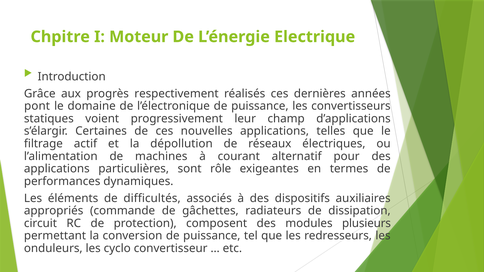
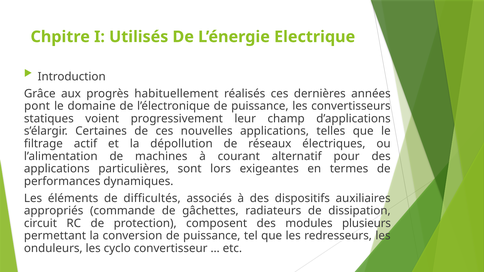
Moteur: Moteur -> Utilisés
respectivement: respectivement -> habituellement
rôle: rôle -> lors
